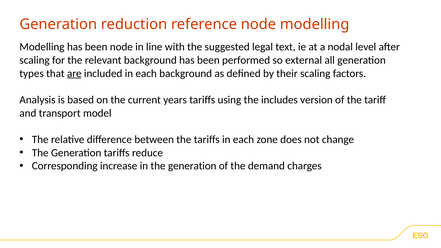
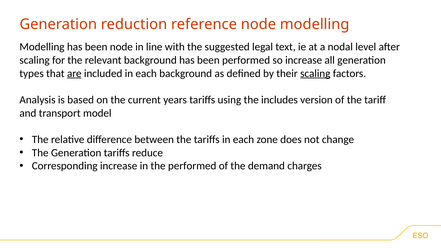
so external: external -> increase
scaling at (315, 73) underline: none -> present
in the generation: generation -> performed
